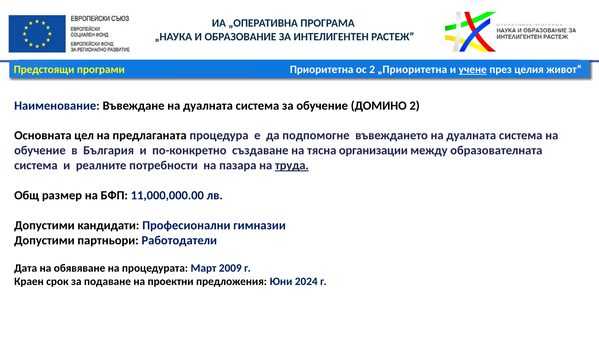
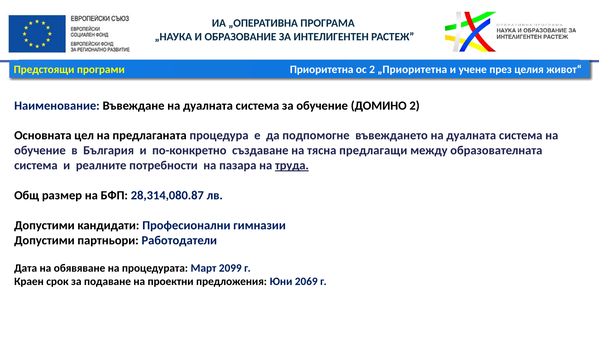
учене underline: present -> none
организации: организации -> предлагащи
11,000,000.00: 11,000,000.00 -> 28,314,080.87
2009: 2009 -> 2099
2024: 2024 -> 2069
